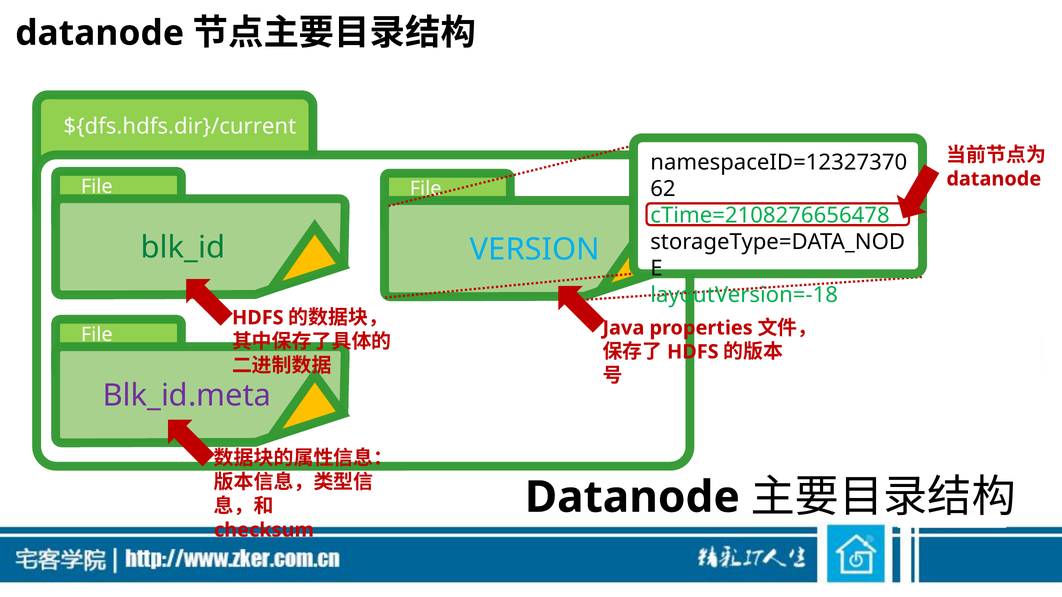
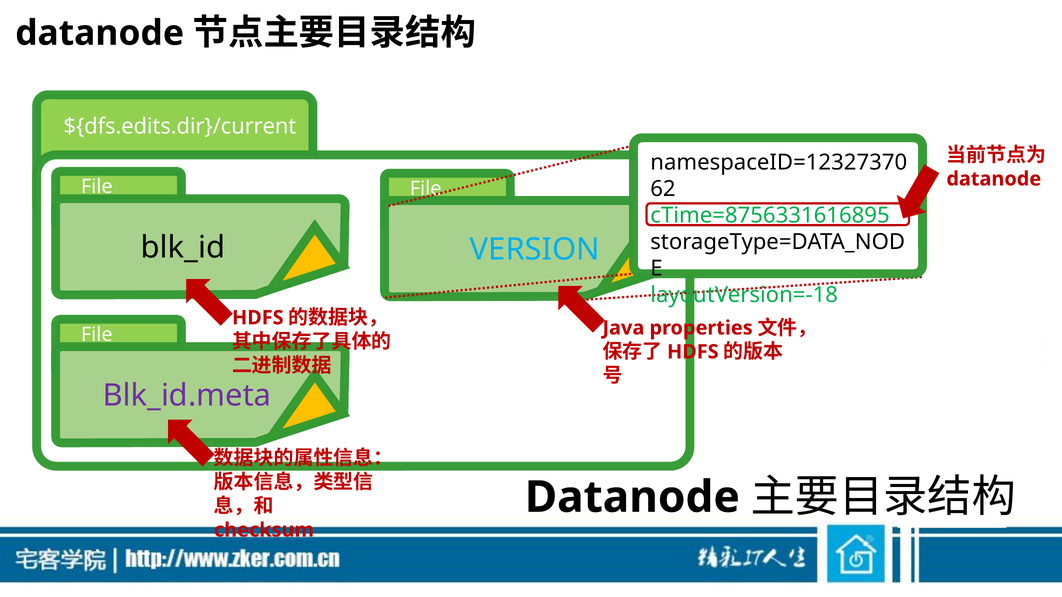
${dfs.hdfs.dir}/current: ${dfs.hdfs.dir}/current -> ${dfs.edits.dir}/current
cTime=2108276656478: cTime=2108276656478 -> cTime=8756331616895
blk_id colour: green -> black
